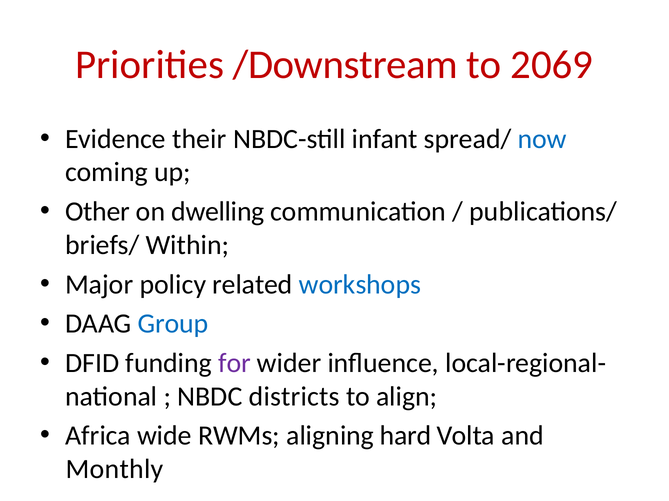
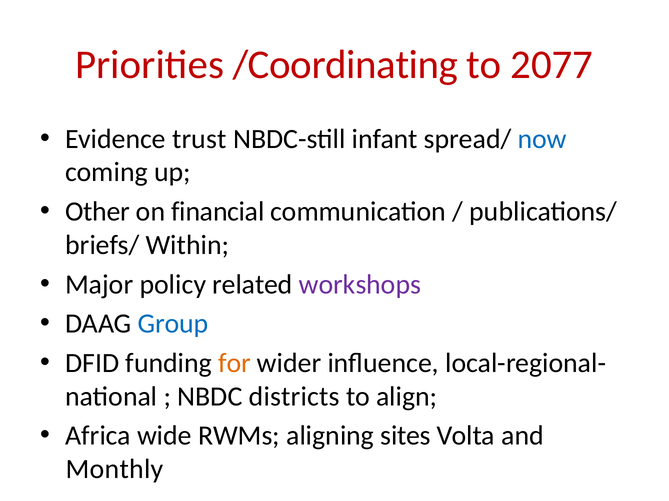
/Downstream: /Downstream -> /Coordinating
2069: 2069 -> 2077
their: their -> trust
dwelling: dwelling -> financial
workshops colour: blue -> purple
for colour: purple -> orange
hard: hard -> sites
